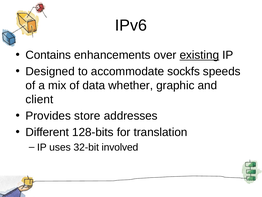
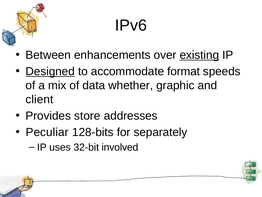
Contains: Contains -> Between
Designed underline: none -> present
sockfs: sockfs -> format
Different: Different -> Peculiar
translation: translation -> separately
